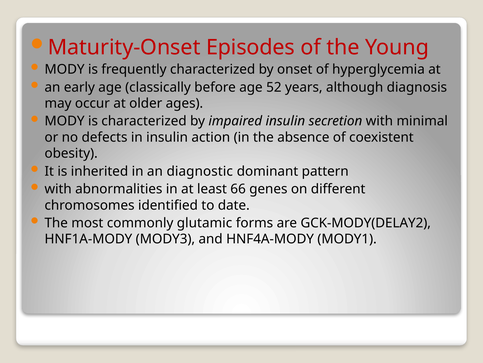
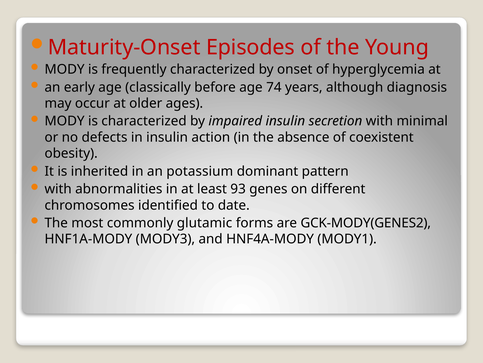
52: 52 -> 74
diagnostic: diagnostic -> potassium
66: 66 -> 93
GCK-MODY(DELAY2: GCK-MODY(DELAY2 -> GCK-MODY(GENES2
